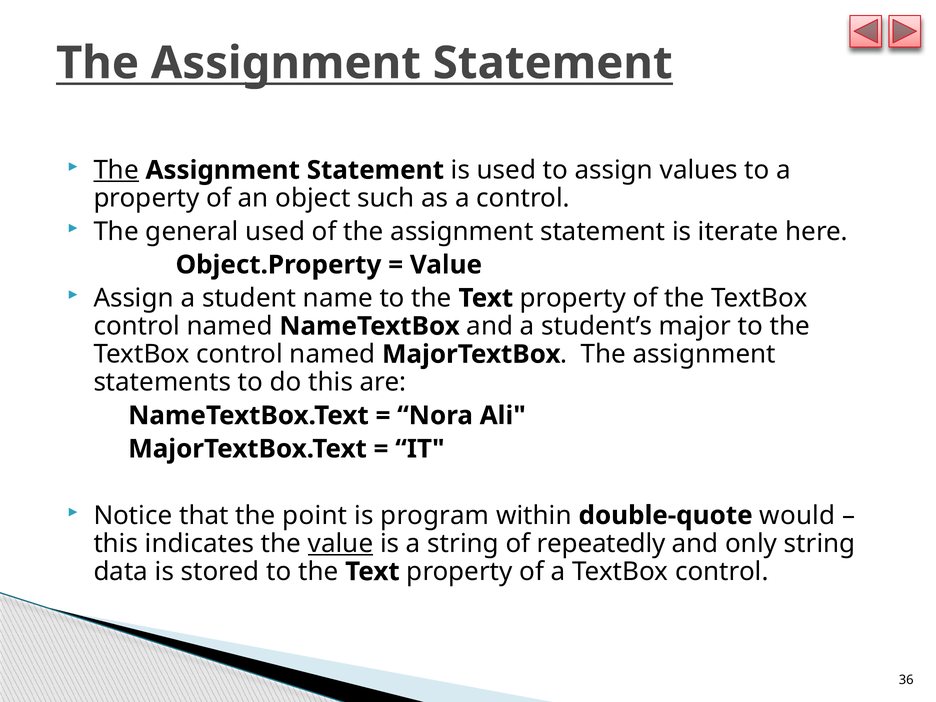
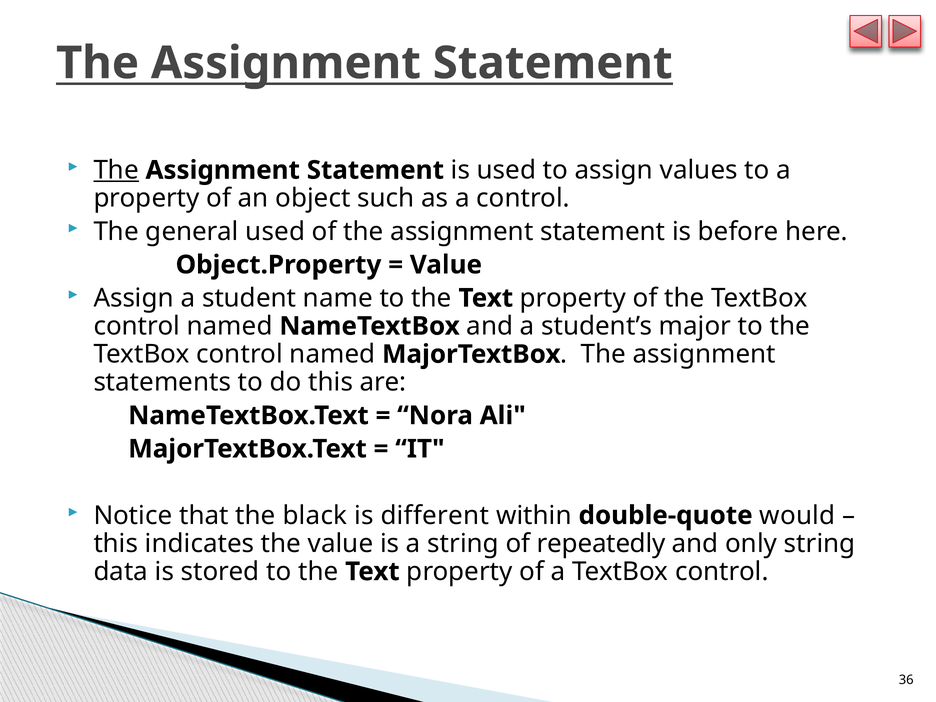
iterate: iterate -> before
point: point -> black
program: program -> different
value at (341, 544) underline: present -> none
